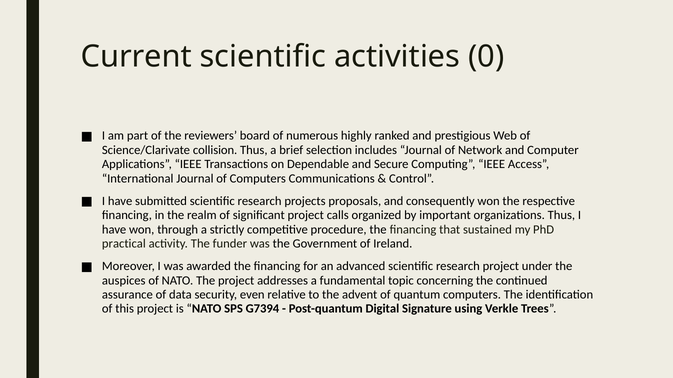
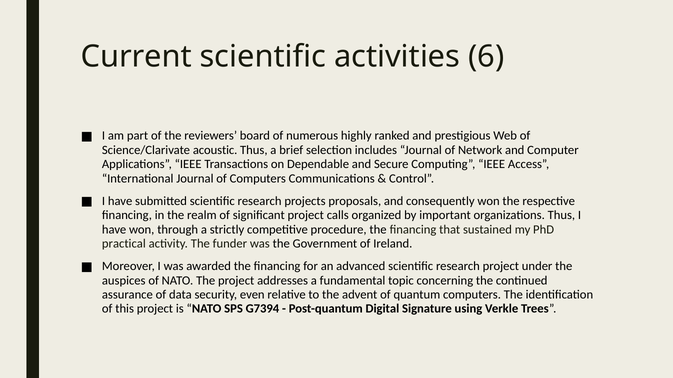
0: 0 -> 6
collision: collision -> acoustic
